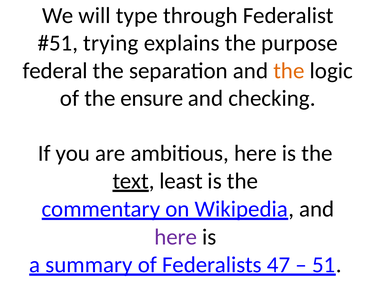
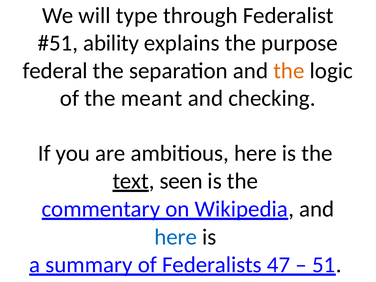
trying: trying -> ability
ensure: ensure -> meant
least: least -> seen
here at (176, 237) colour: purple -> blue
